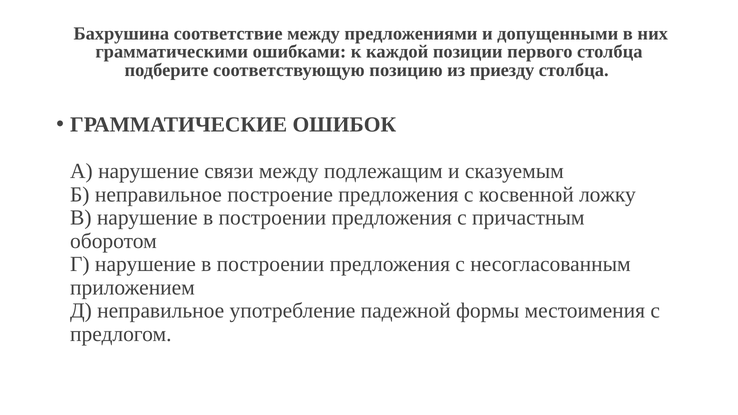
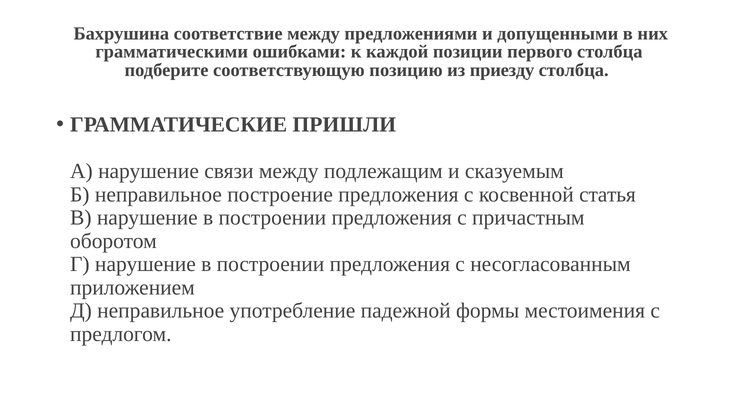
ОШИБОК: ОШИБОК -> ПРИШЛИ
ложку: ложку -> статья
